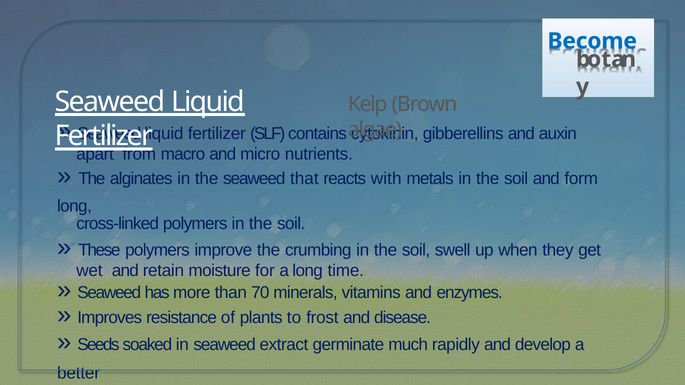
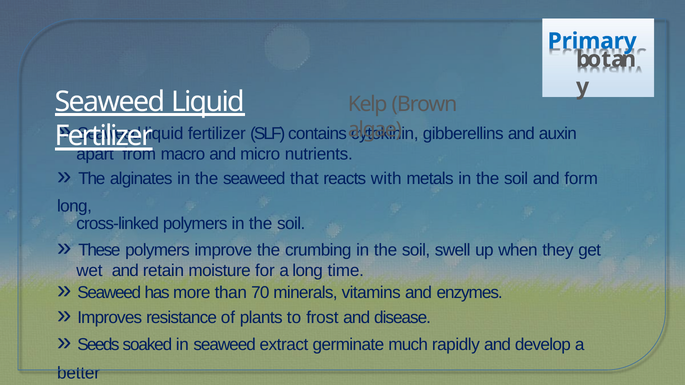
Become: Become -> Primary
